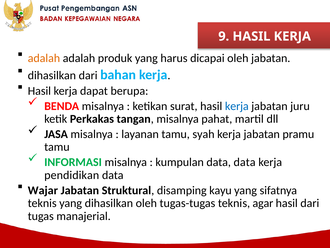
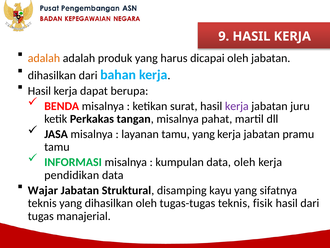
kerja at (237, 106) colour: blue -> purple
tamu syah: syah -> yang
data data: data -> oleh
agar: agar -> fisik
